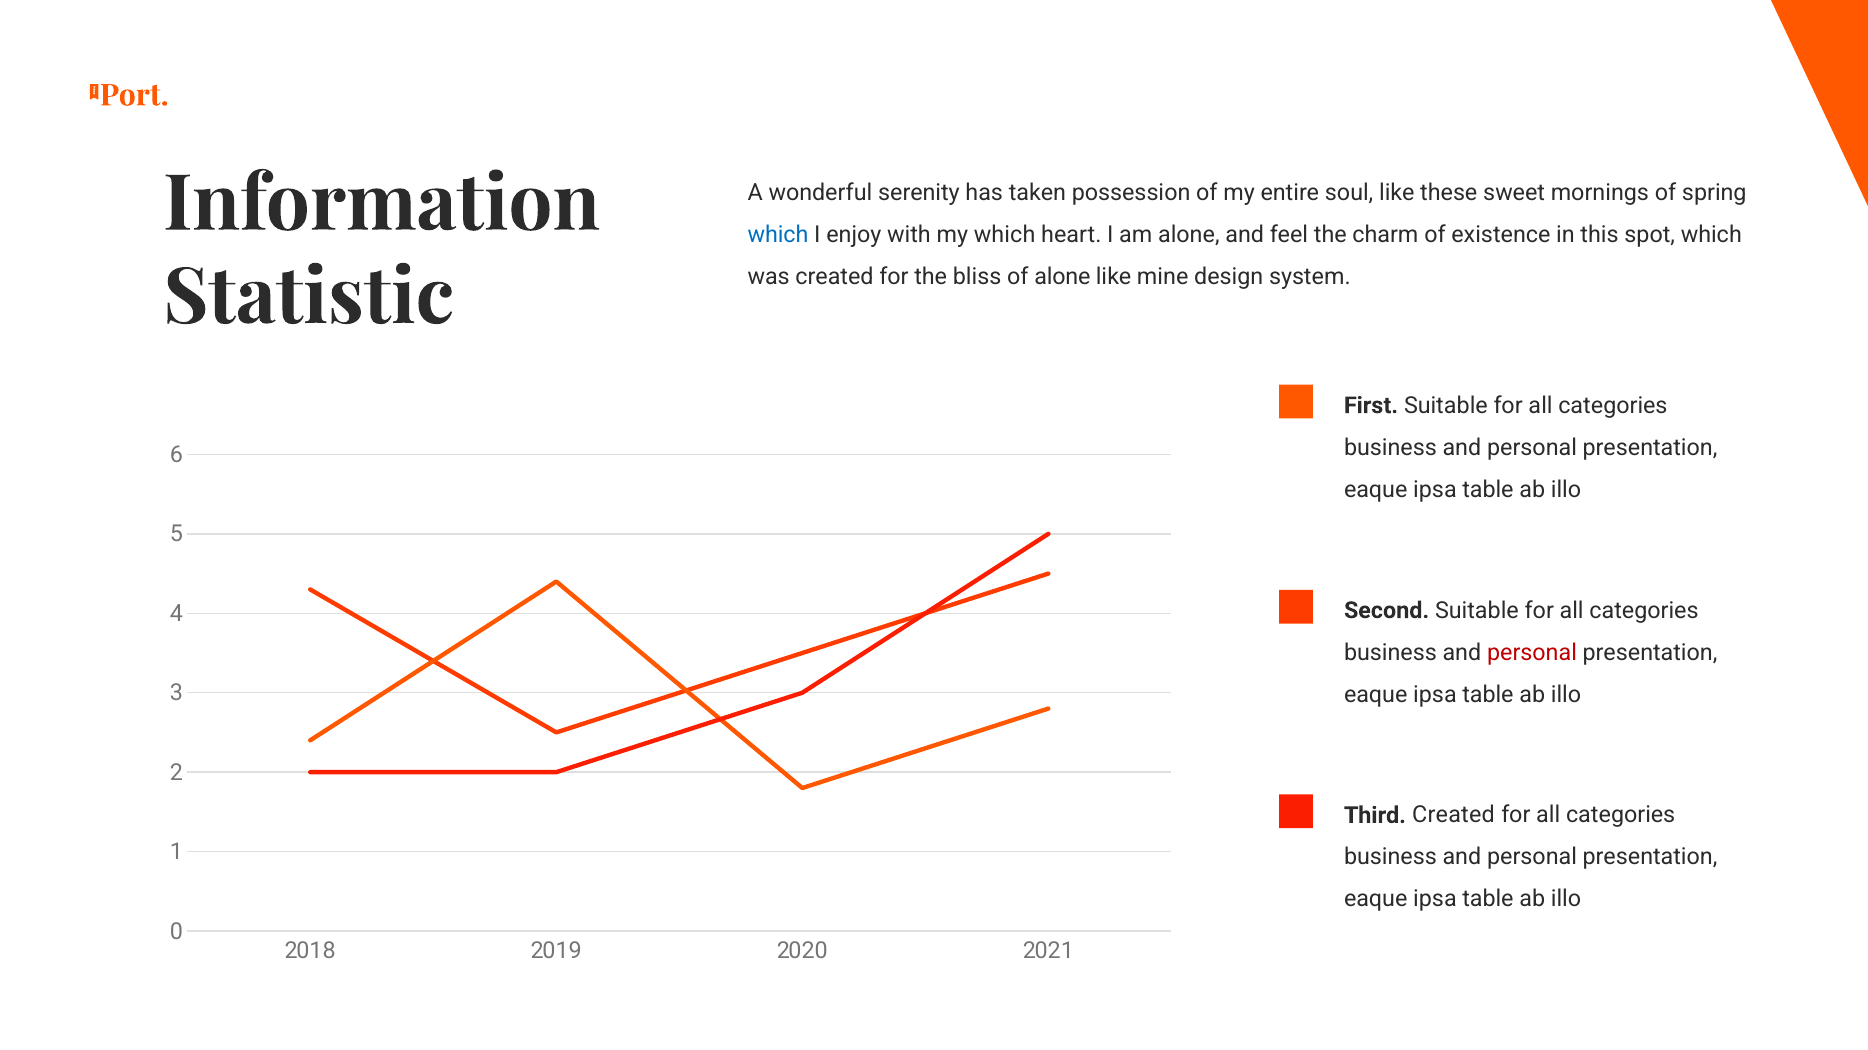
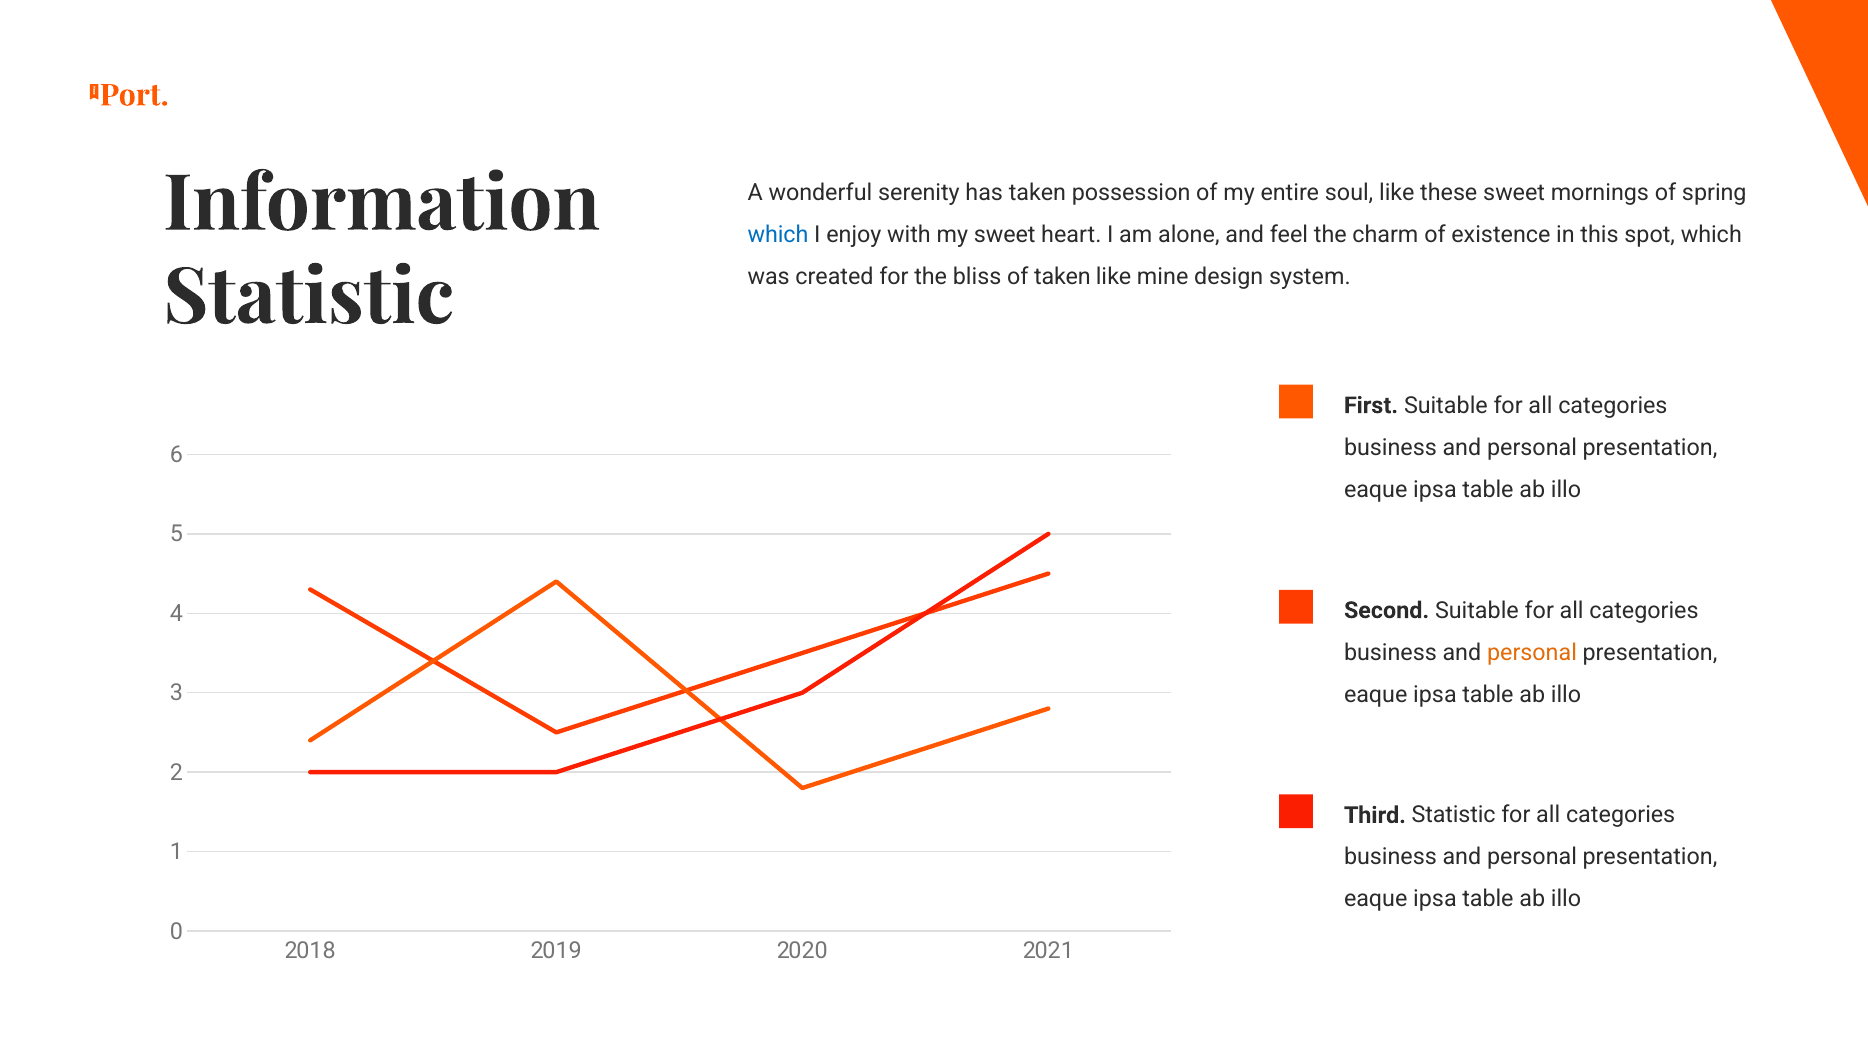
my which: which -> sweet
of alone: alone -> taken
personal at (1532, 653) colour: red -> orange
Third Created: Created -> Statistic
